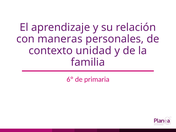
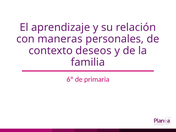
unidad: unidad -> deseos
